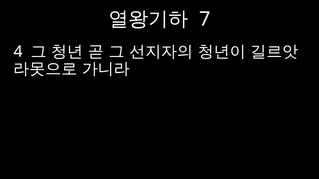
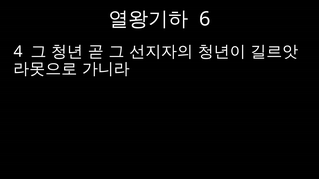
7: 7 -> 6
